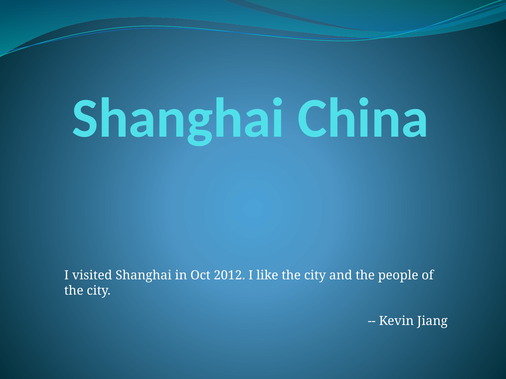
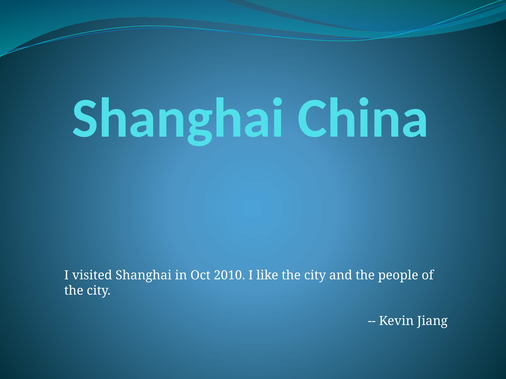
2012: 2012 -> 2010
